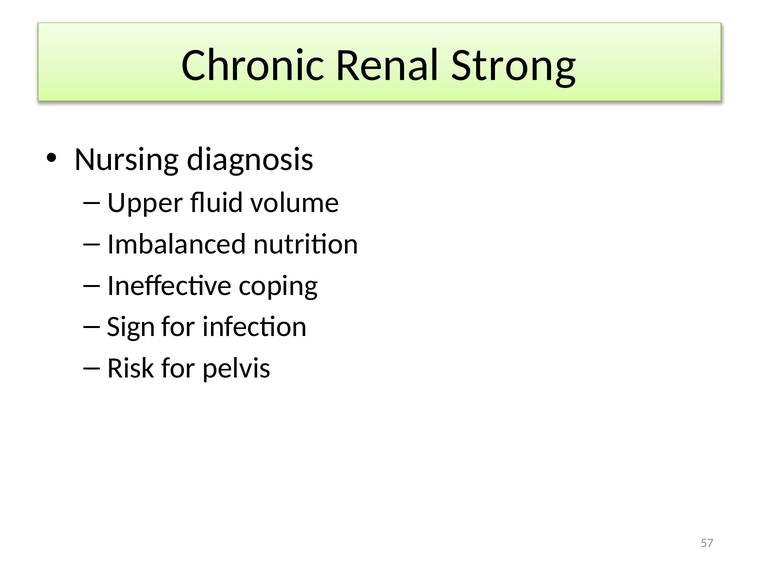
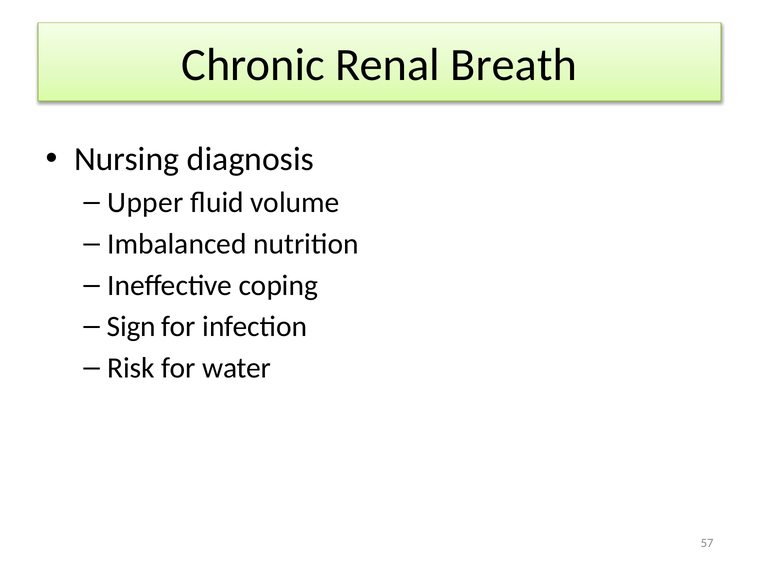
Strong: Strong -> Breath
pelvis: pelvis -> water
